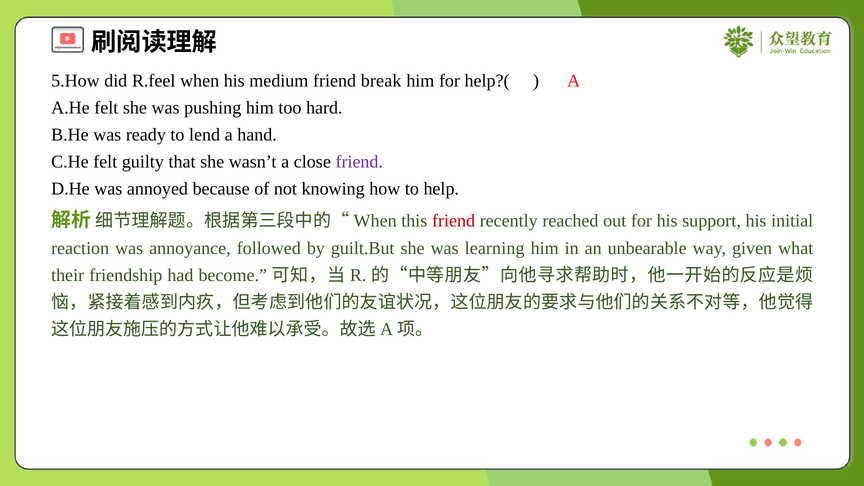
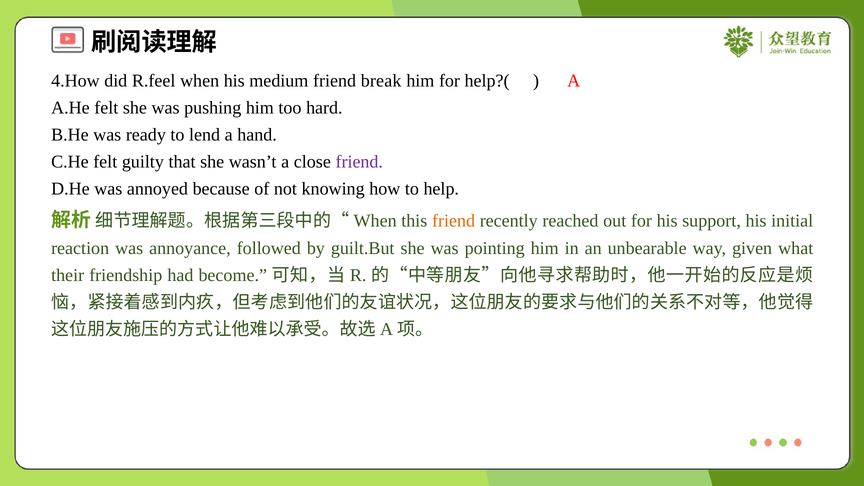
5.How: 5.How -> 4.How
friend at (454, 221) colour: red -> orange
learning: learning -> pointing
